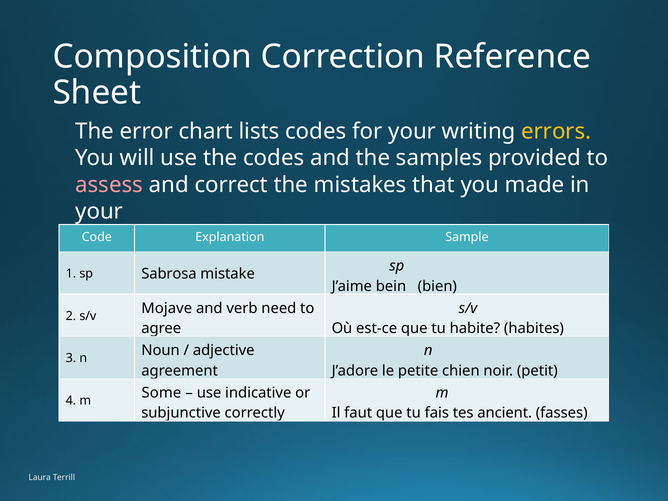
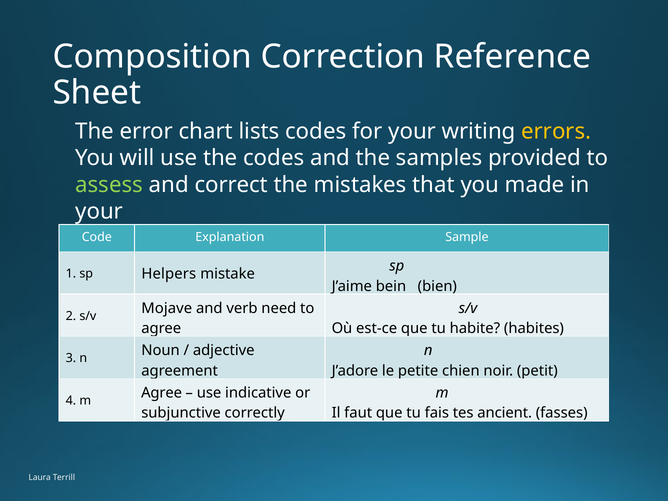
assess colour: pink -> light green
Sabrosa: Sabrosa -> Helpers
m Some: Some -> Agree
